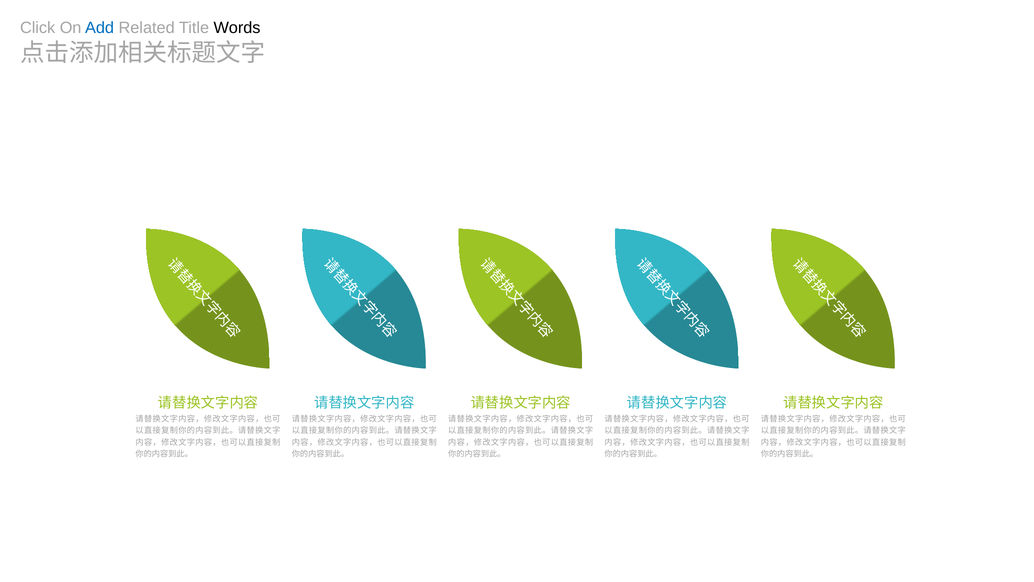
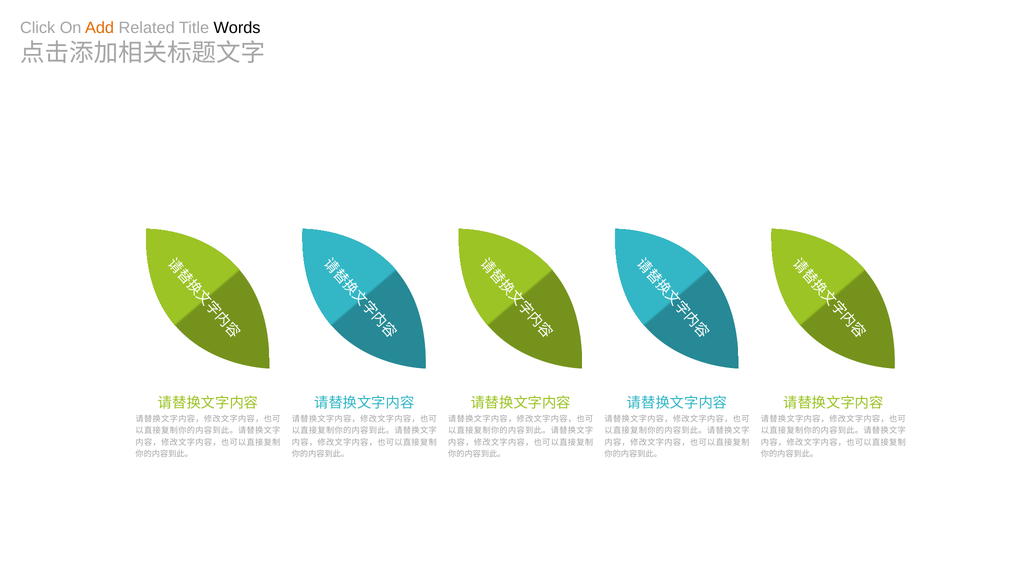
Add colour: blue -> orange
